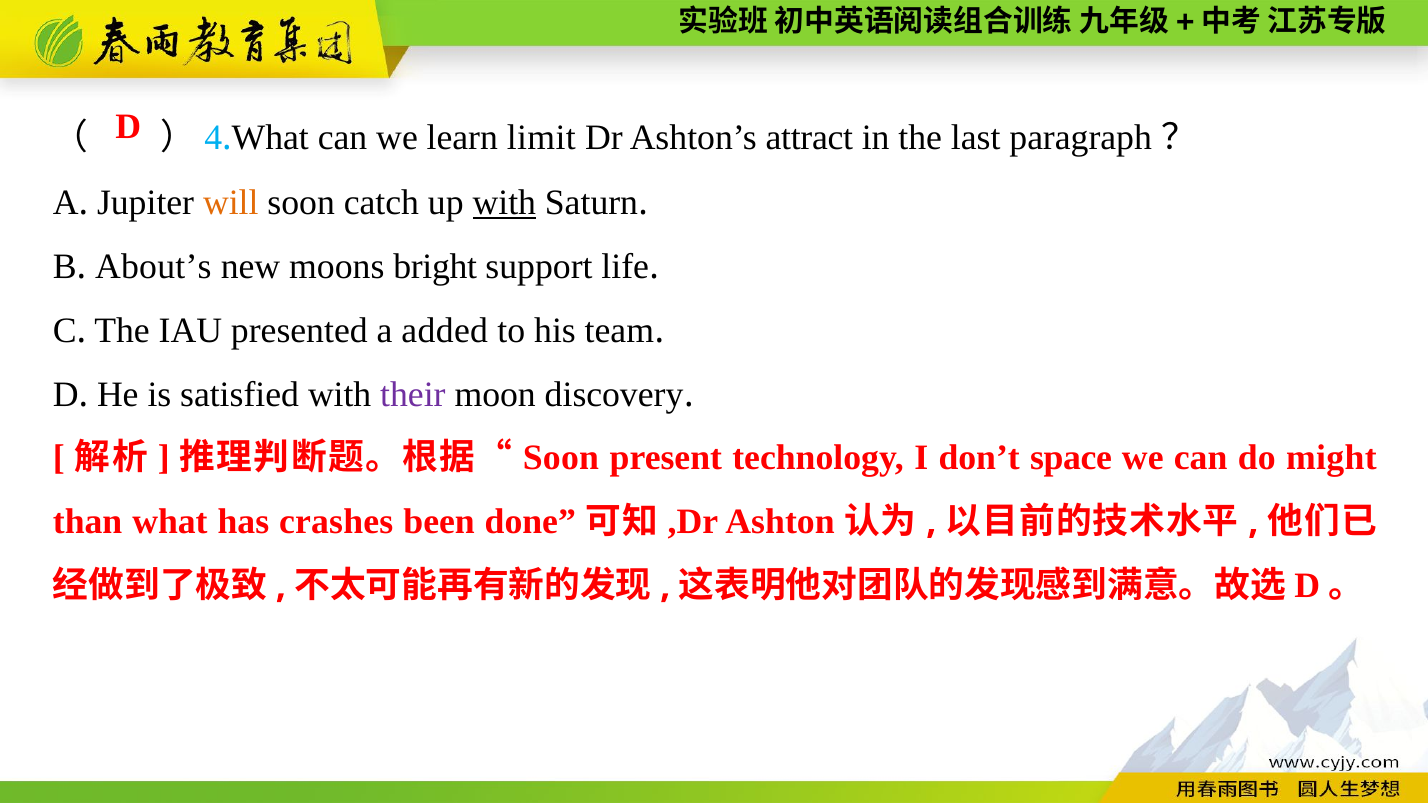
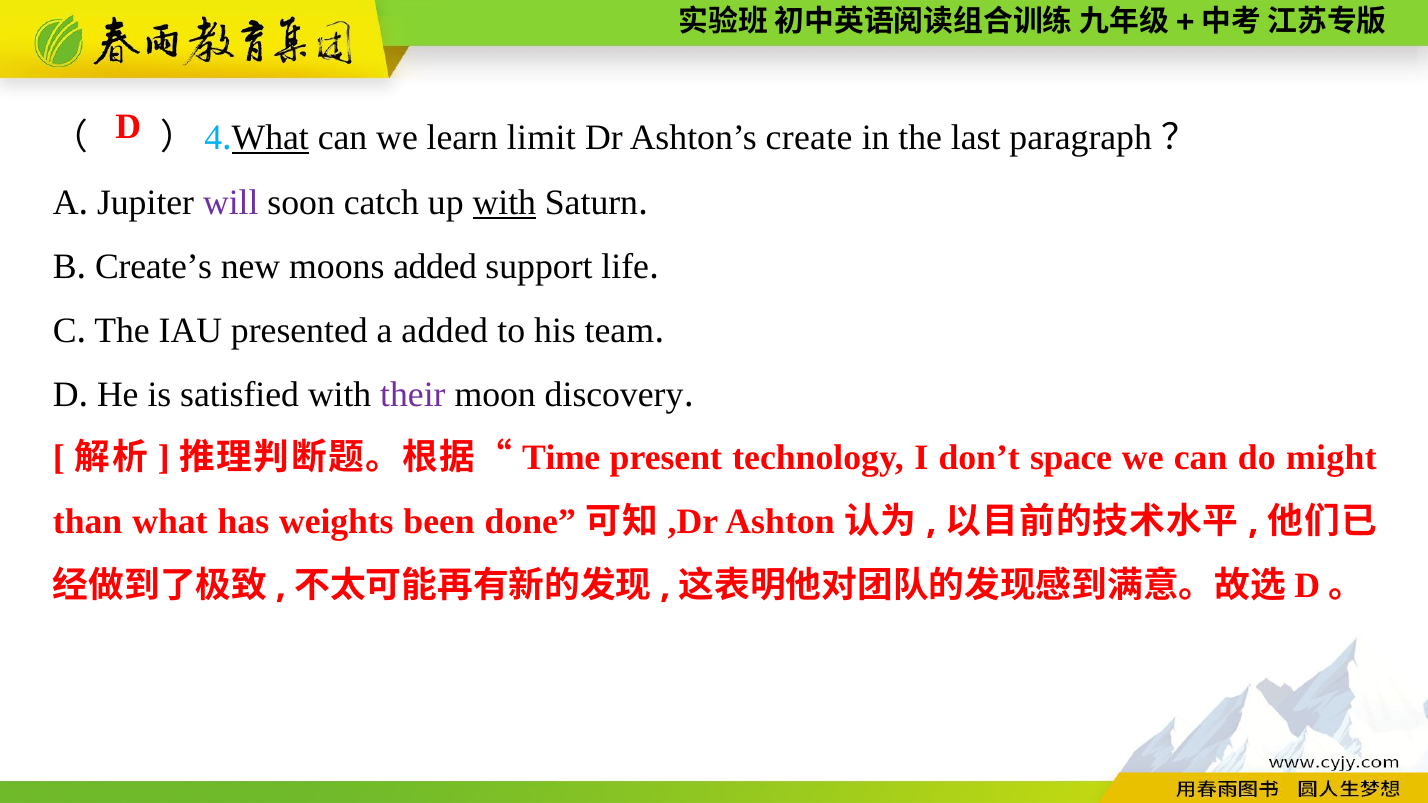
What at (270, 138) underline: none -> present
attract: attract -> create
will colour: orange -> purple
About’s: About’s -> Create’s
moons bright: bright -> added
Soon at (561, 457): Soon -> Time
crashes: crashes -> weights
